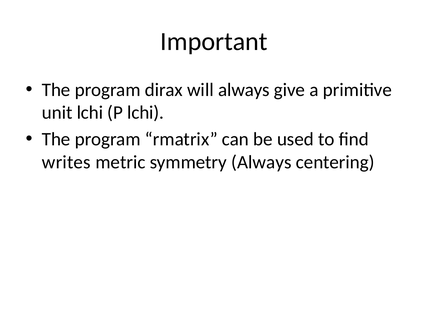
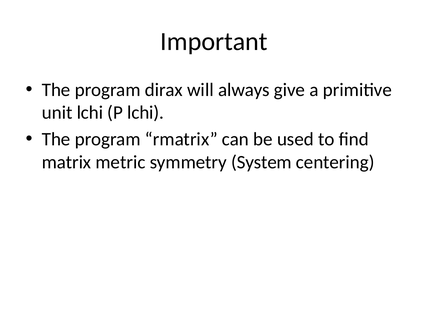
writes: writes -> matrix
symmetry Always: Always -> System
